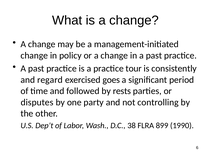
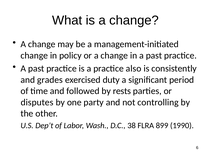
tour: tour -> also
regard: regard -> grades
goes: goes -> duty
